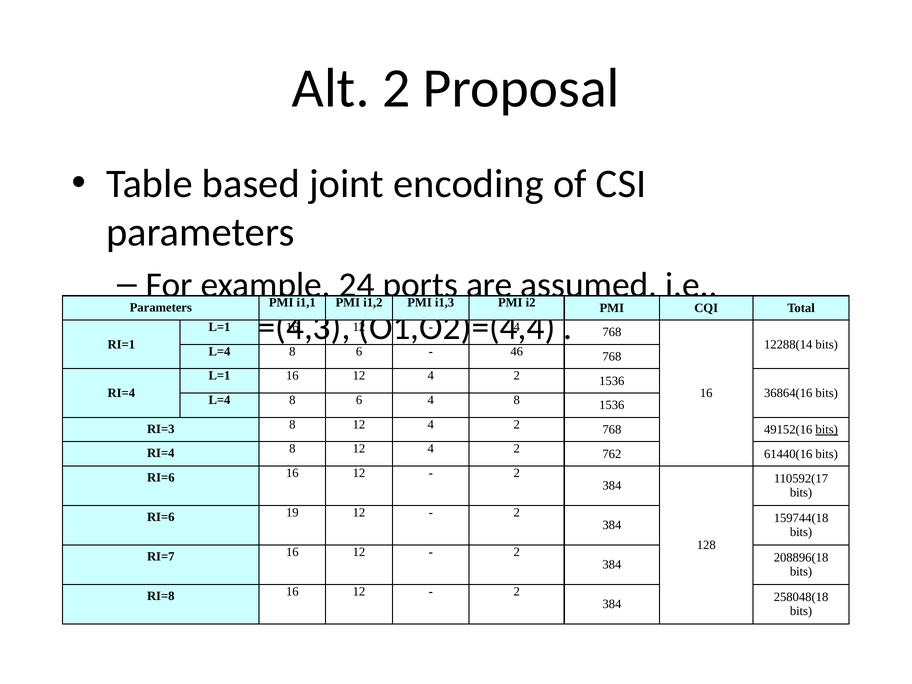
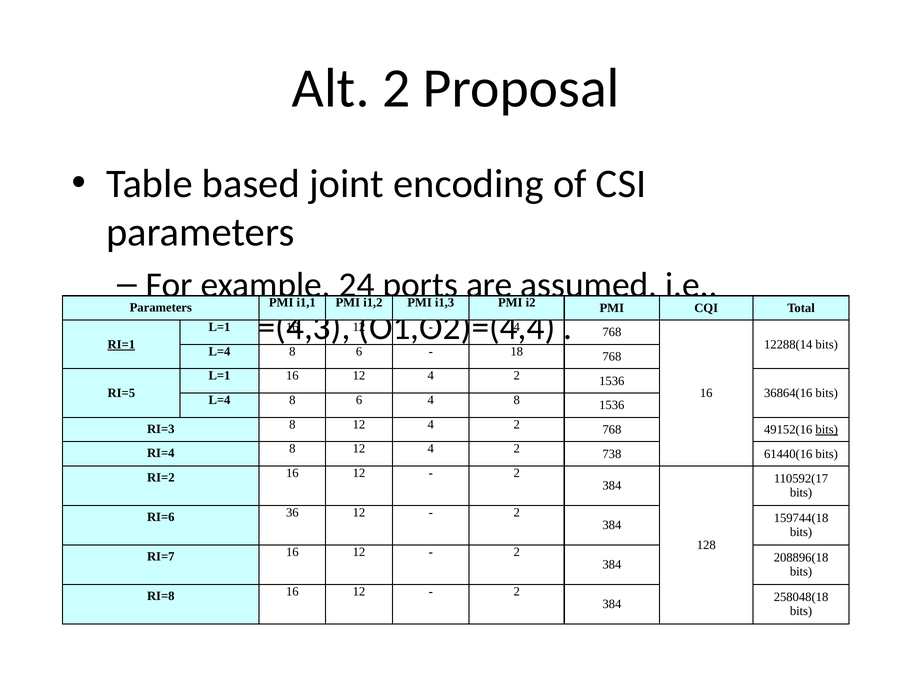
RI=1 underline: none -> present
46: 46 -> 18
RI=4 at (121, 393): RI=4 -> RI=5
762: 762 -> 738
RI=6 at (161, 478): RI=6 -> RI=2
19: 19 -> 36
